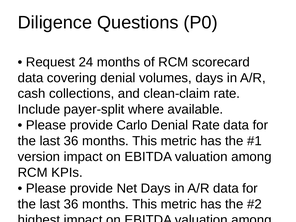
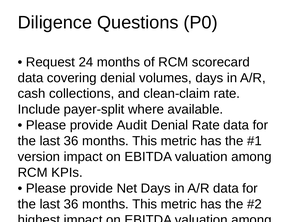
Carlo: Carlo -> Audit
